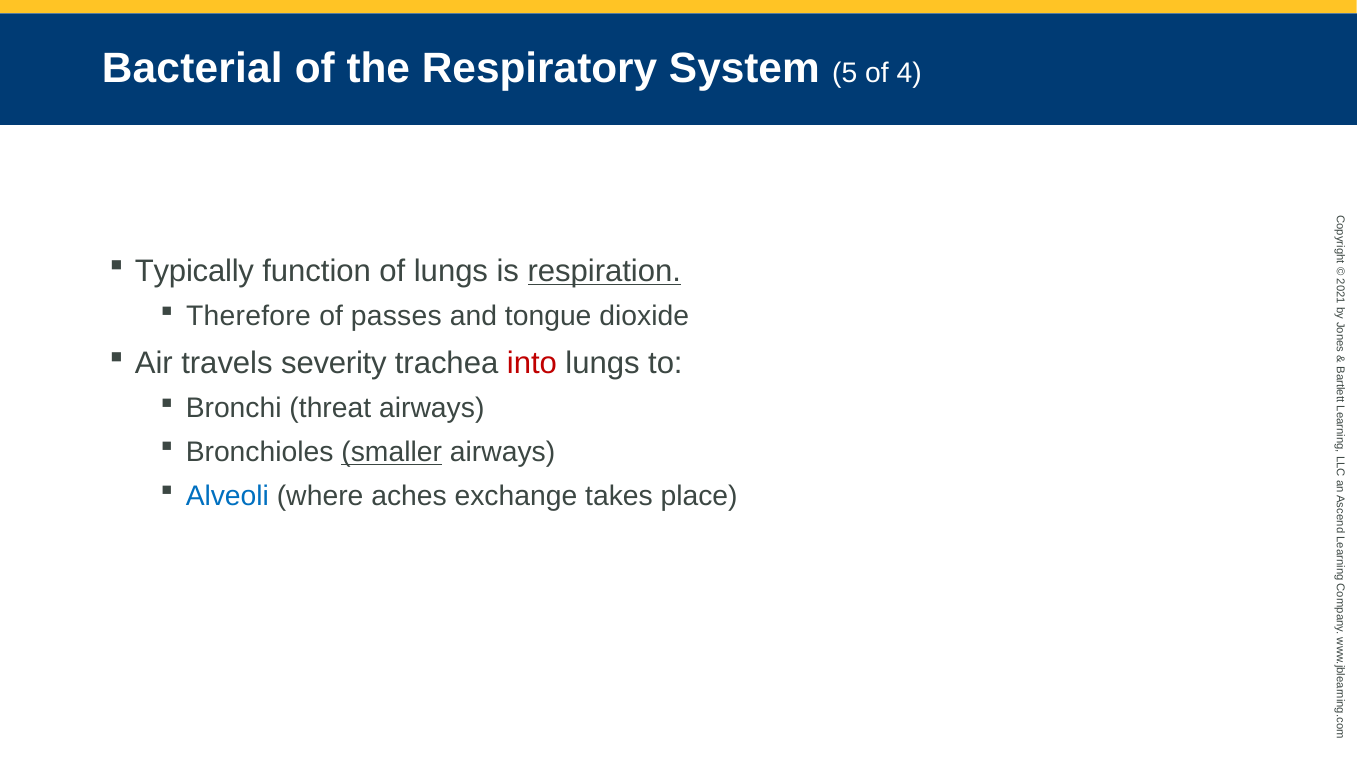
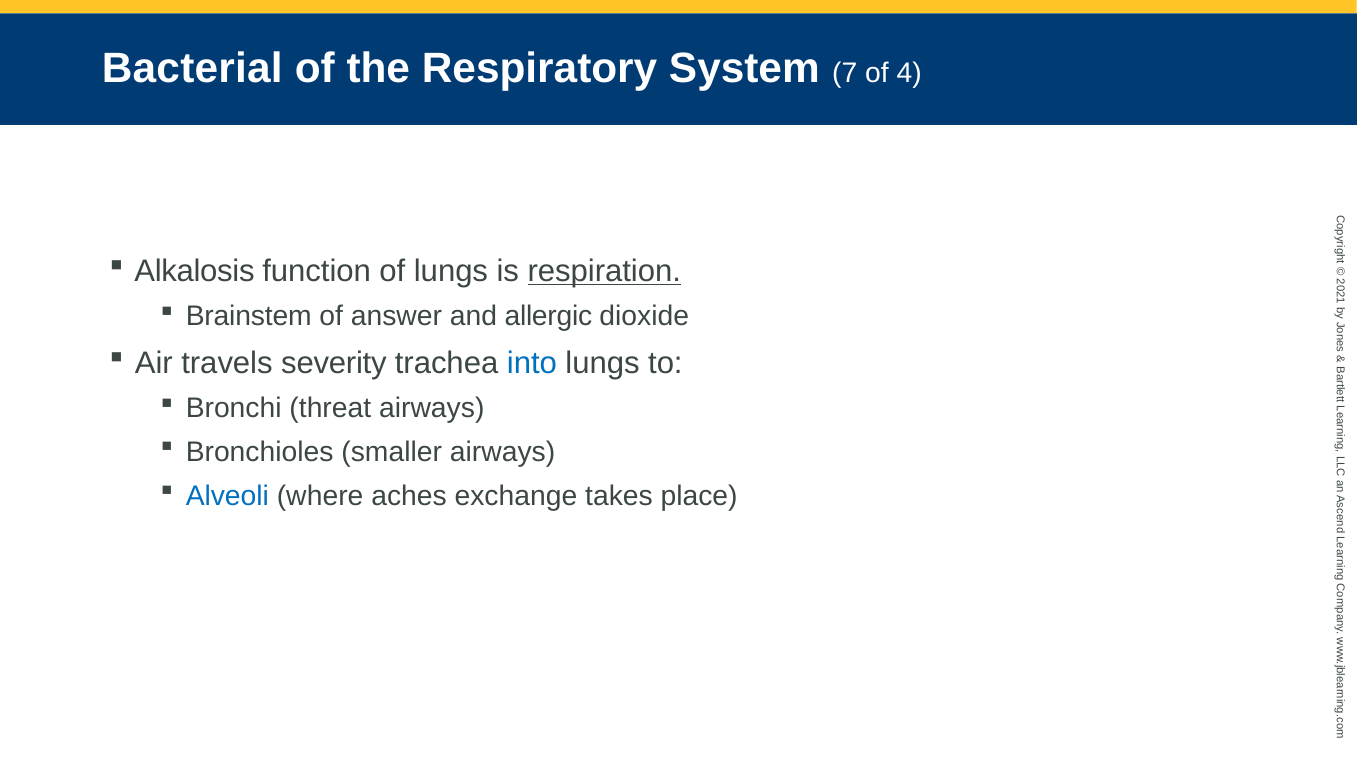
5: 5 -> 7
Typically: Typically -> Alkalosis
Therefore: Therefore -> Brainstem
passes: passes -> answer
tongue: tongue -> allergic
into colour: red -> blue
smaller underline: present -> none
